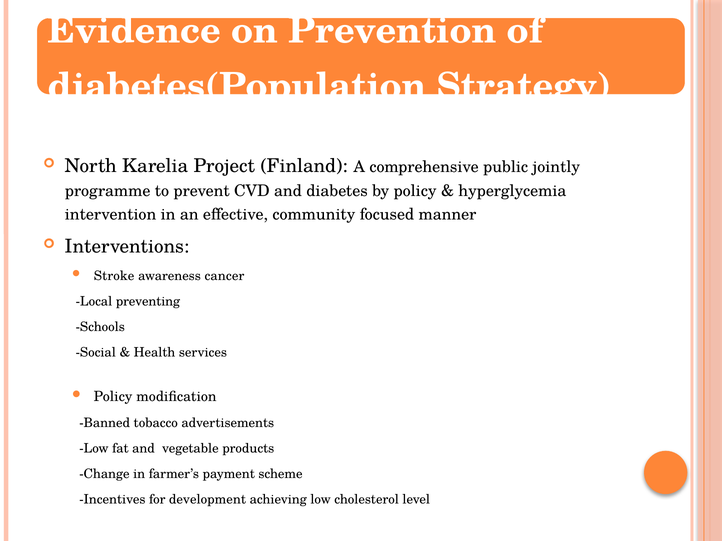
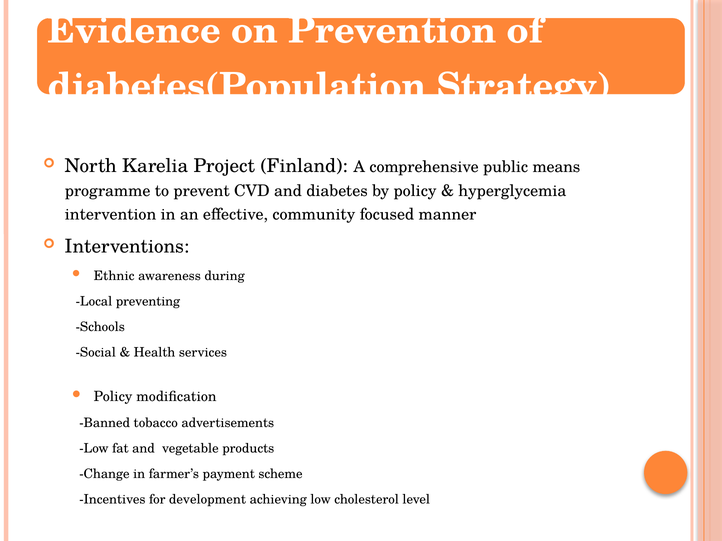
jointly: jointly -> means
Stroke: Stroke -> Ethnic
cancer: cancer -> during
